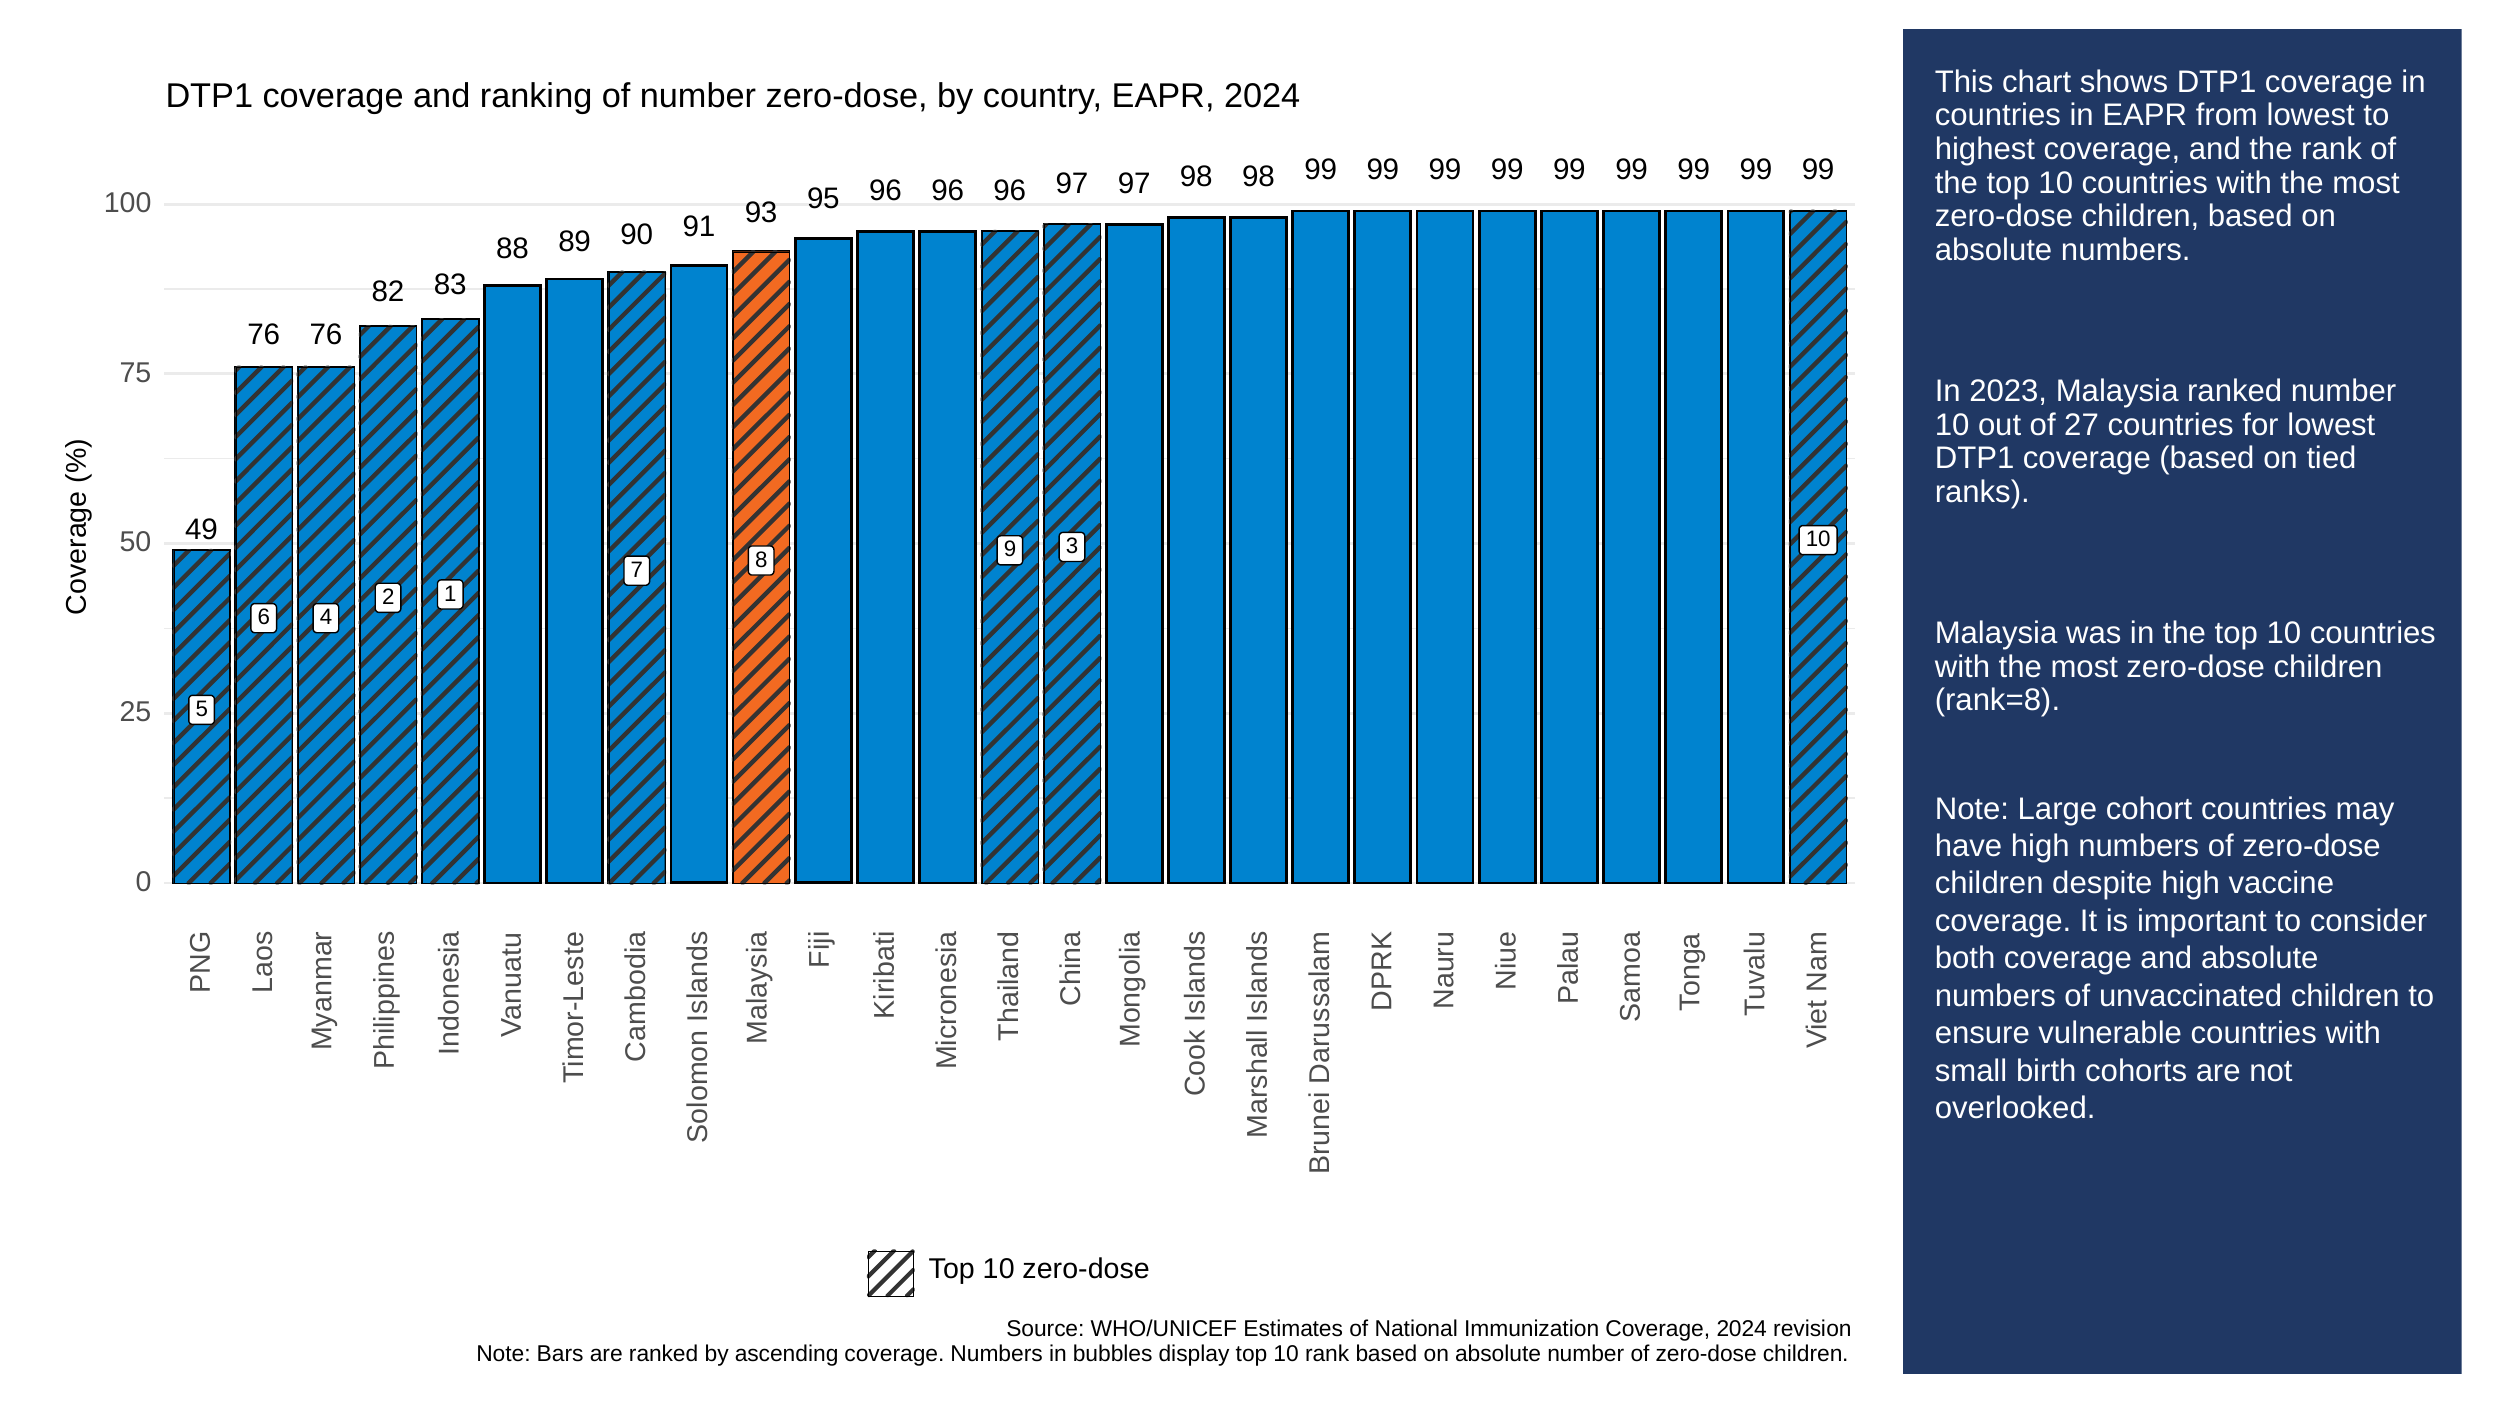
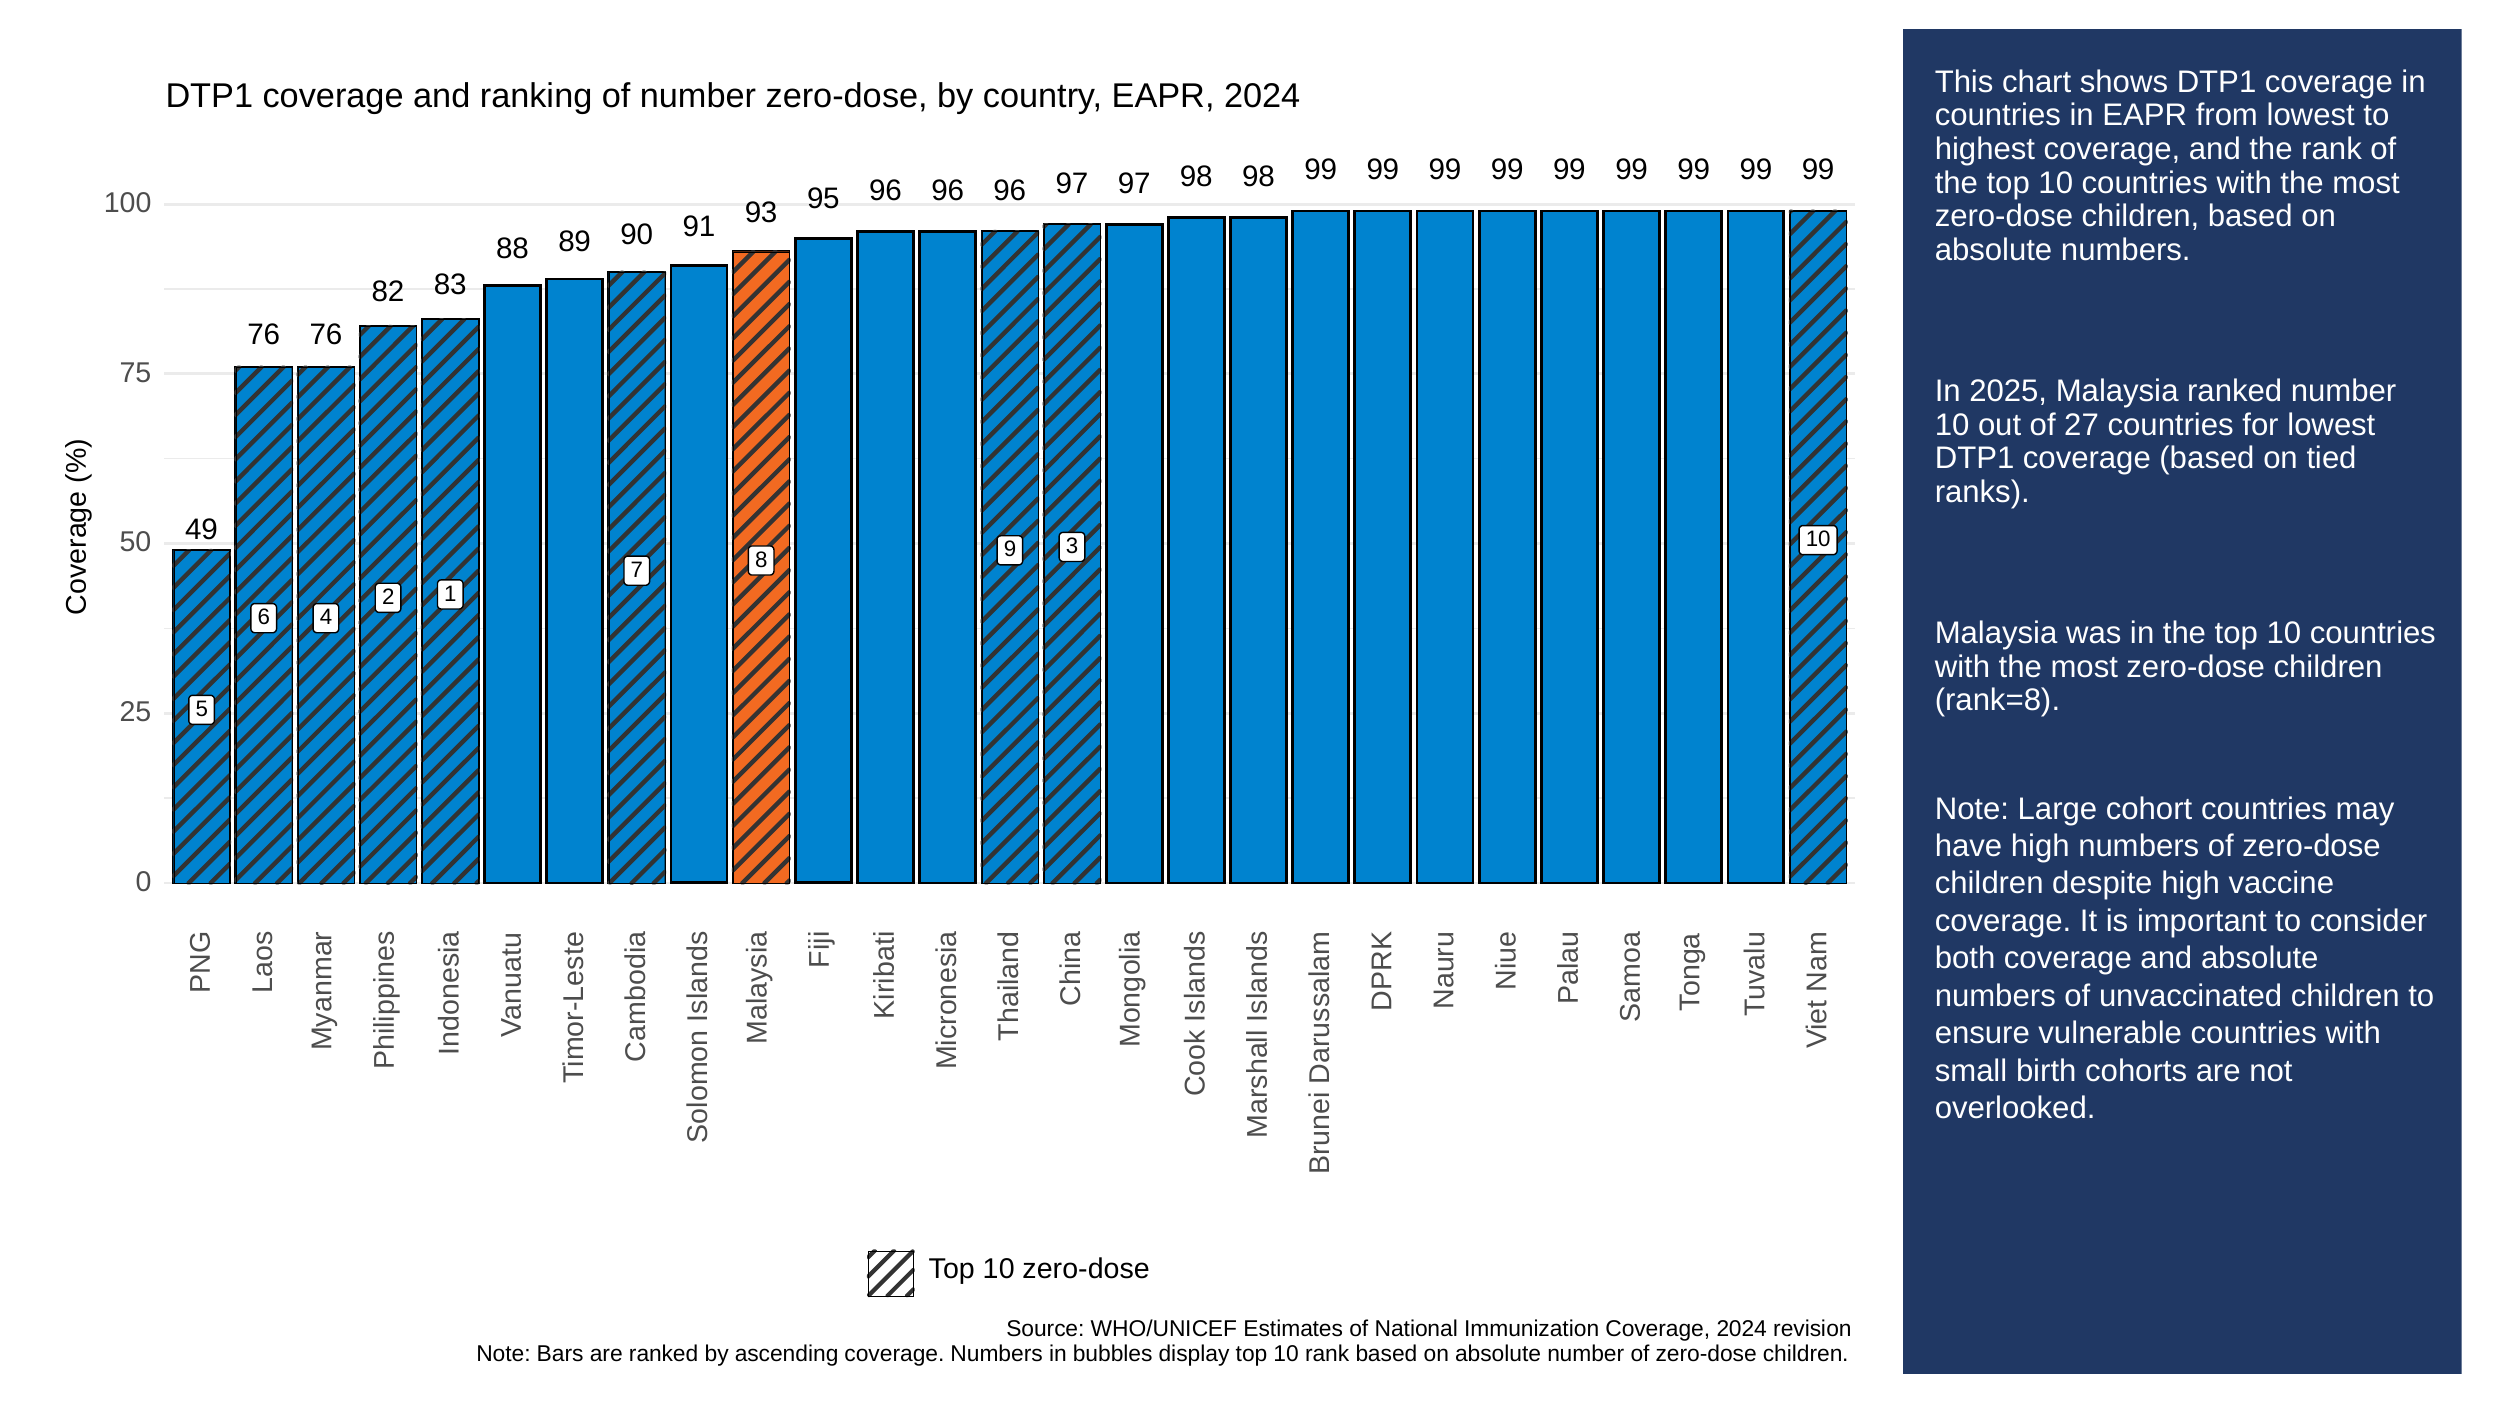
2023: 2023 -> 2025
